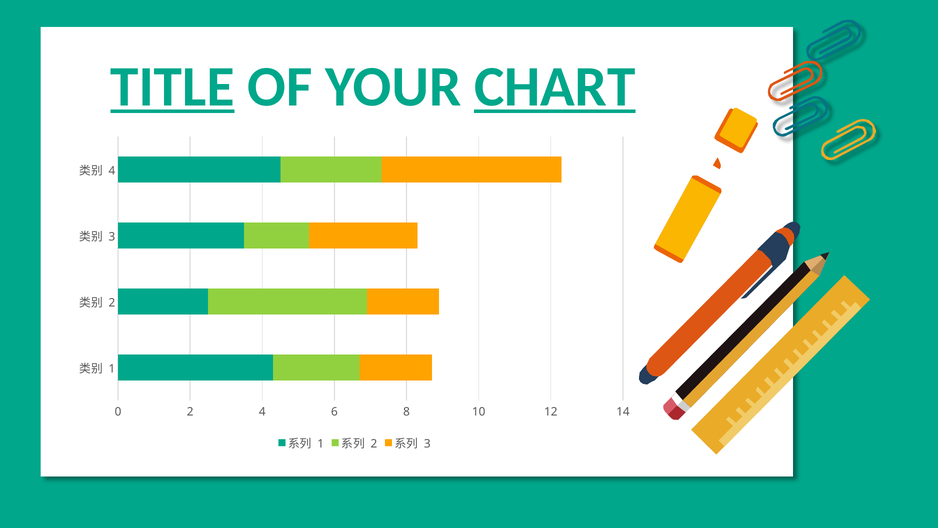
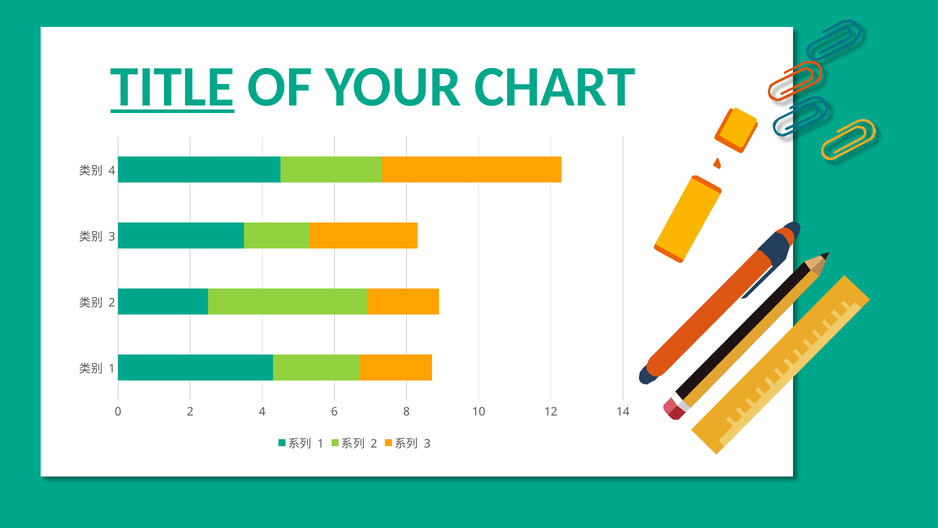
CHART underline: present -> none
